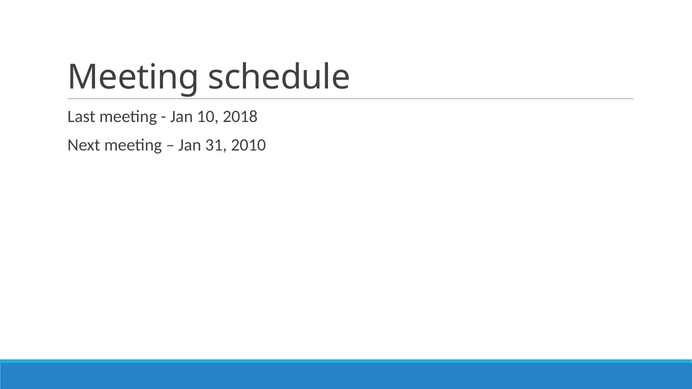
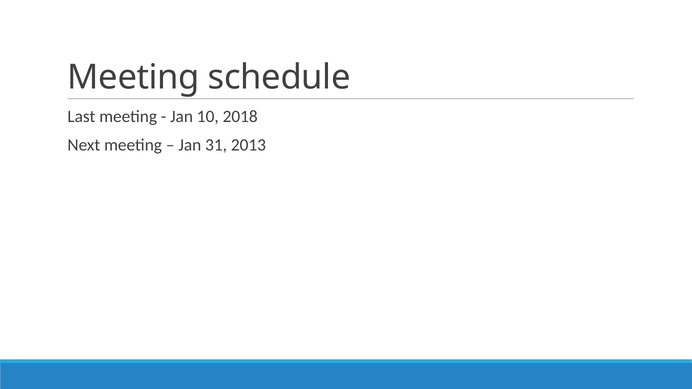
2010: 2010 -> 2013
